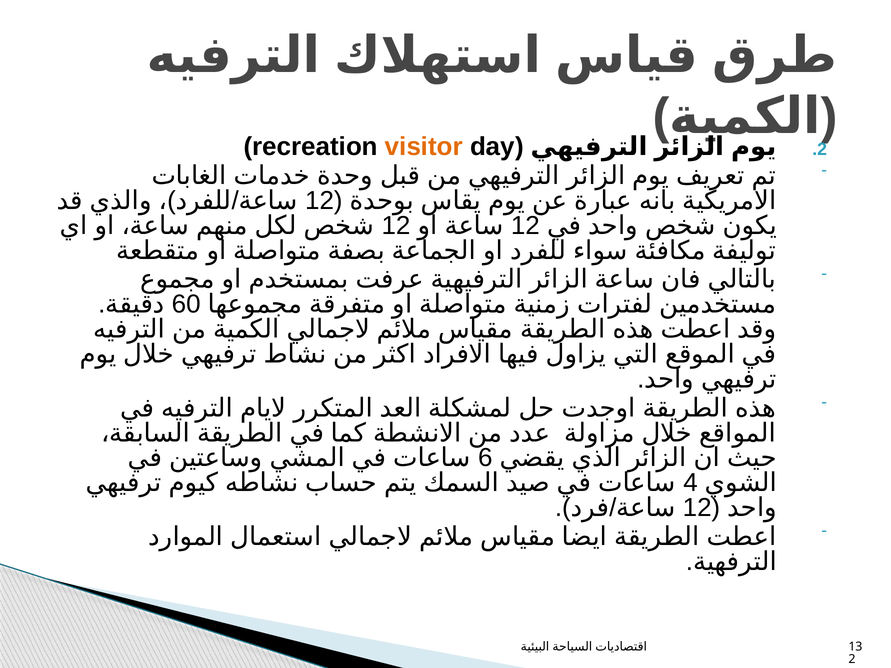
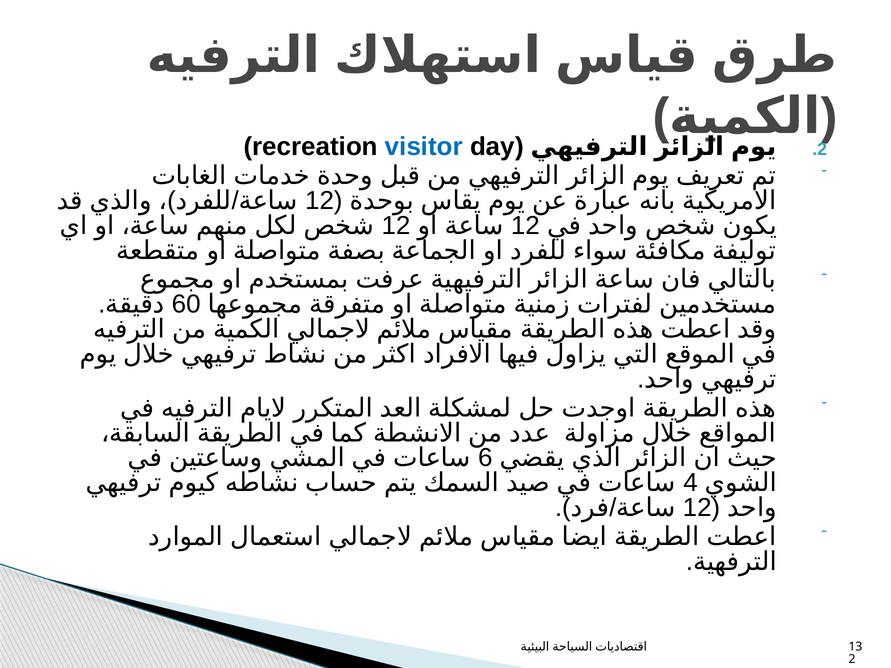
visitor colour: orange -> blue
